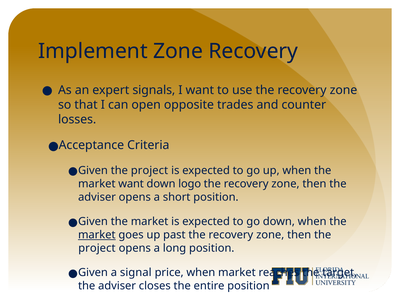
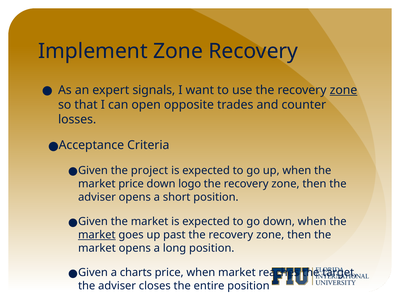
zone at (343, 90) underline: none -> present
market want: want -> price
project at (97, 248): project -> market
signal: signal -> charts
